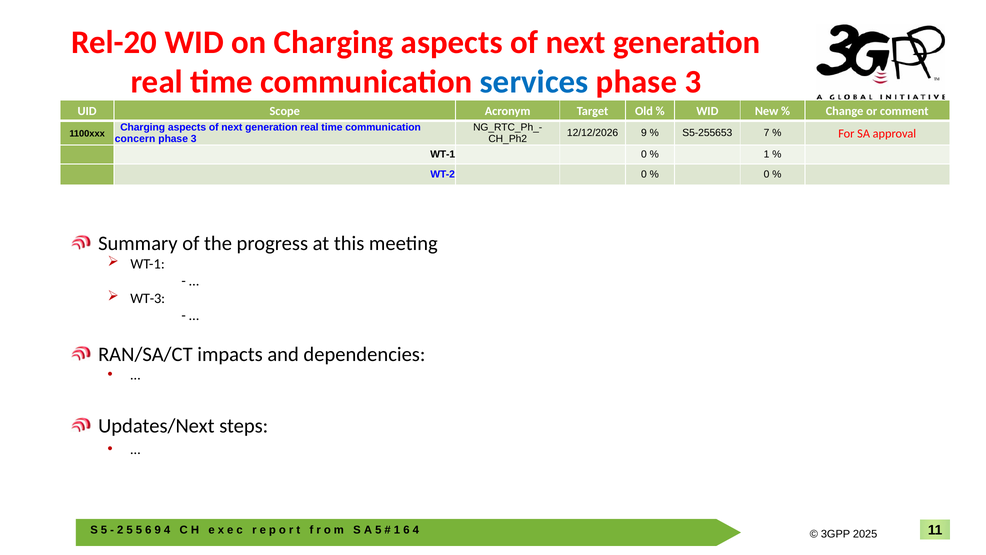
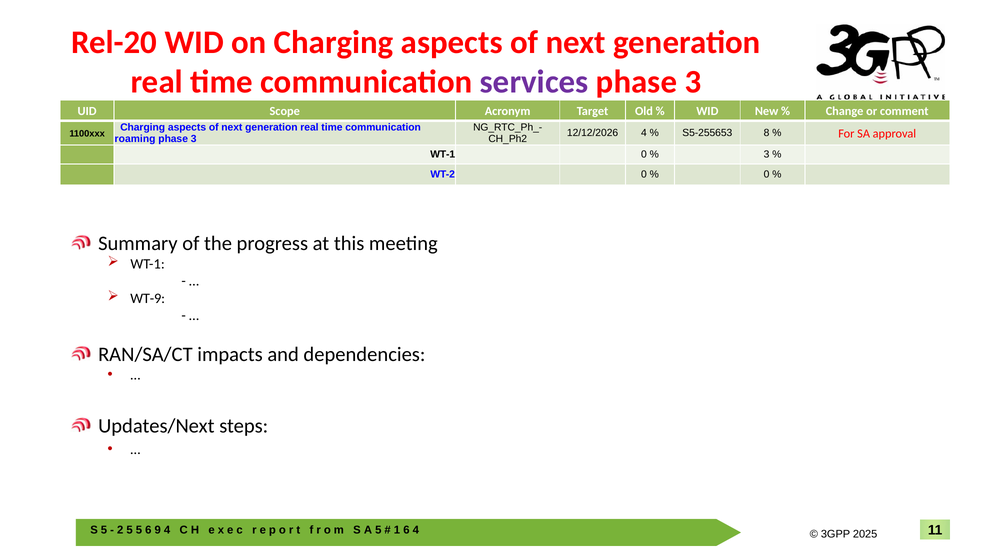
services colour: blue -> purple
12/12/2026 9: 9 -> 4
7: 7 -> 8
concern: concern -> roaming
1 at (767, 154): 1 -> 3
WT-3: WT-3 -> WT-9
